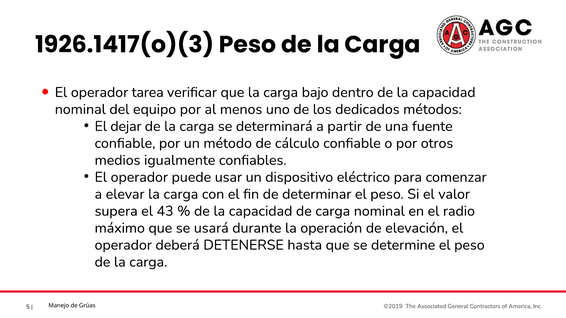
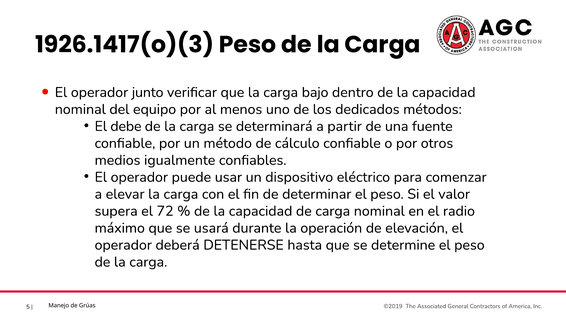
tarea: tarea -> junto
dejar: dejar -> debe
43: 43 -> 72
